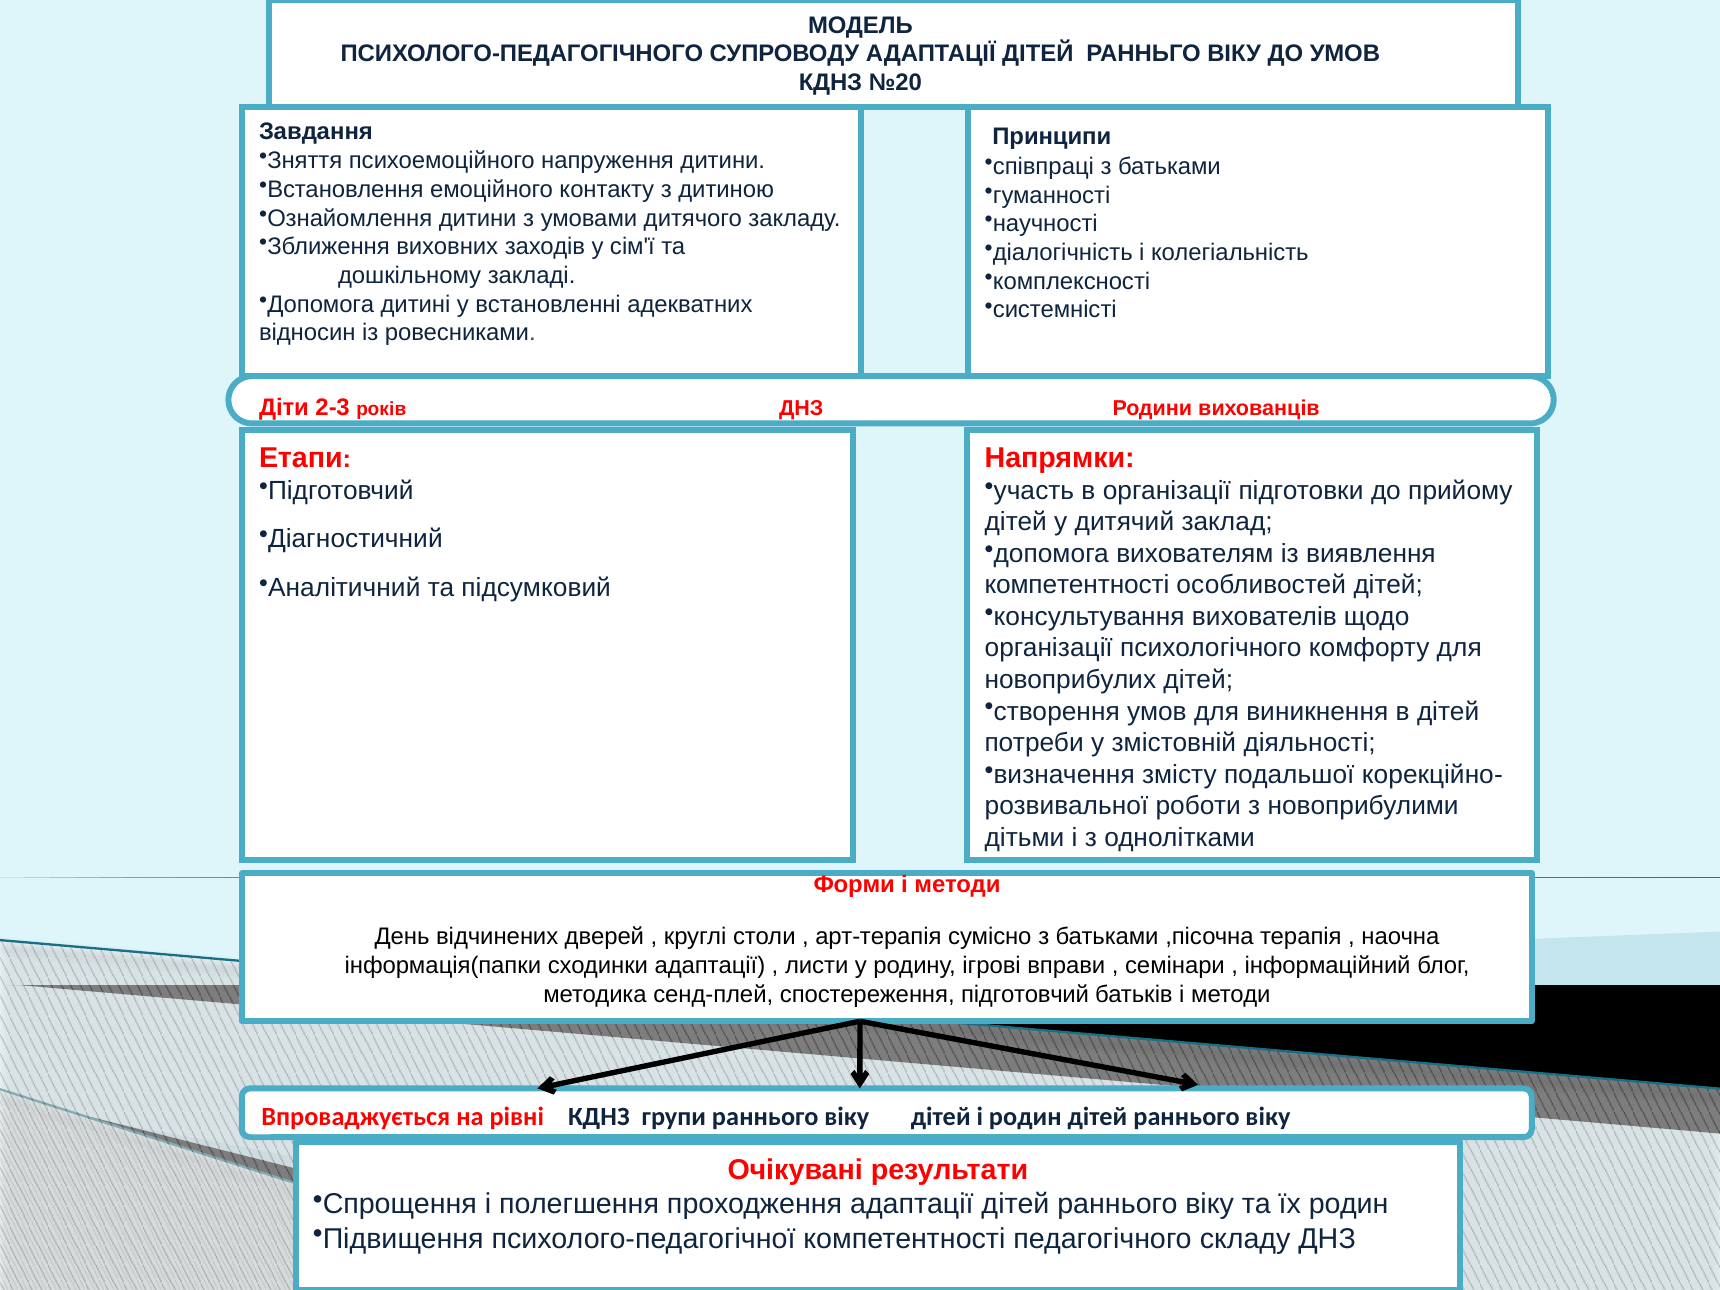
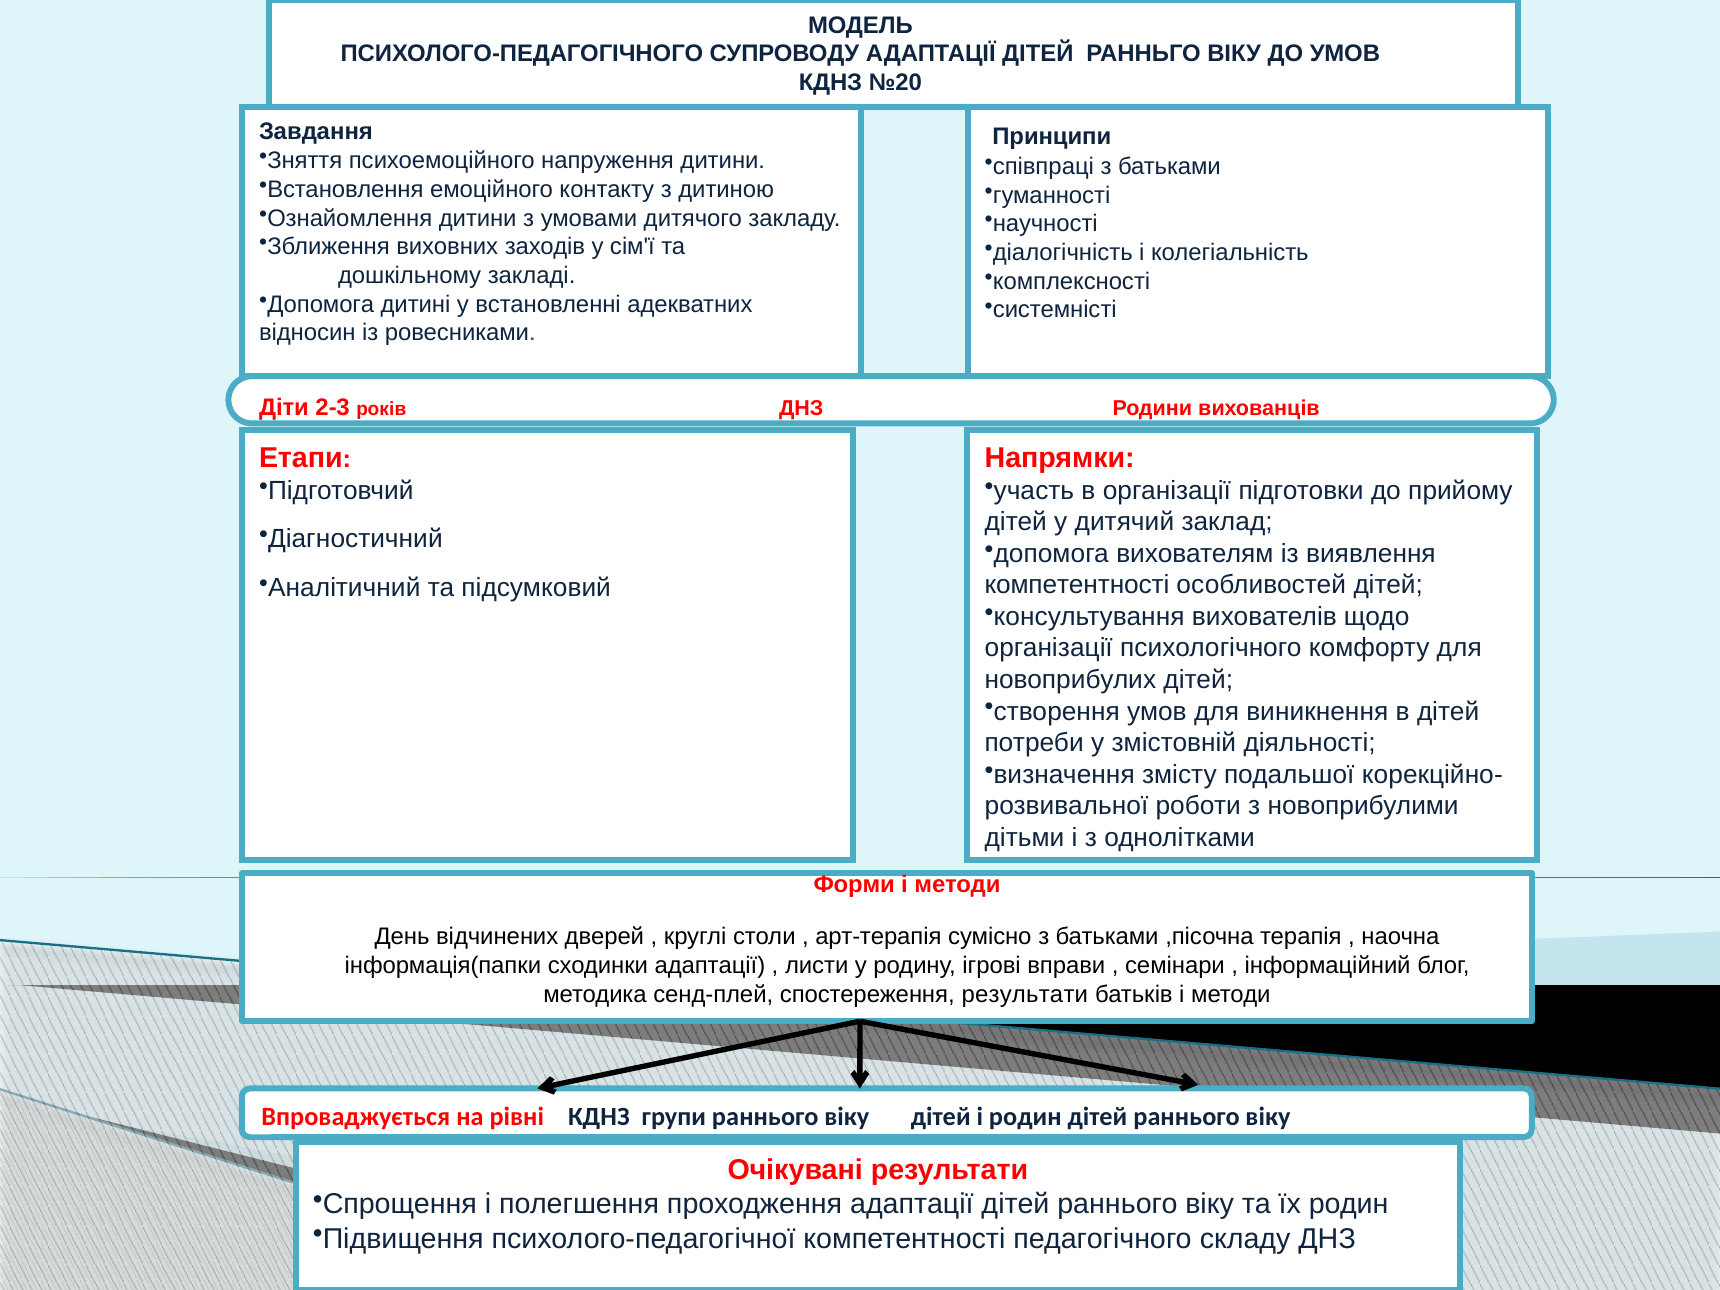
спостереження підготовчий: підготовчий -> результати
